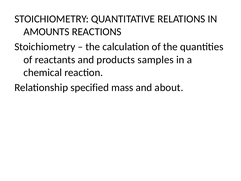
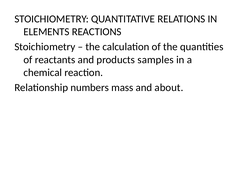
AMOUNTS: AMOUNTS -> ELEMENTS
specified: specified -> numbers
